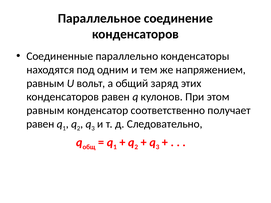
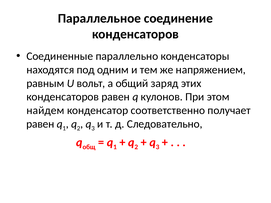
равным at (45, 111): равным -> найдем
